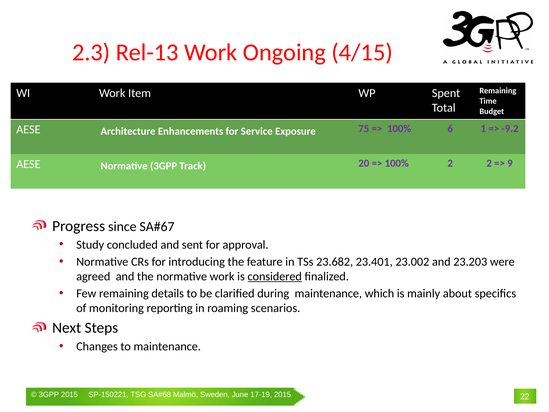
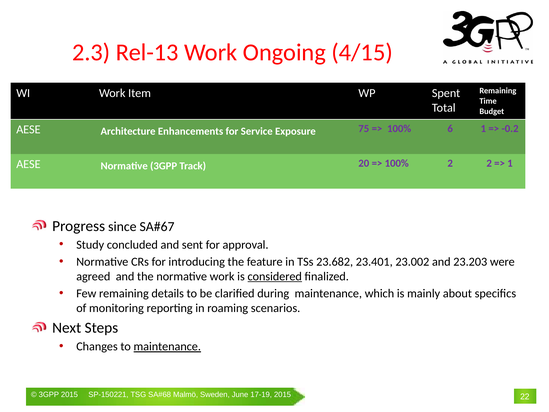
-9.2: -9.2 -> -0.2
9 at (510, 163): 9 -> 1
maintenance at (167, 346) underline: none -> present
